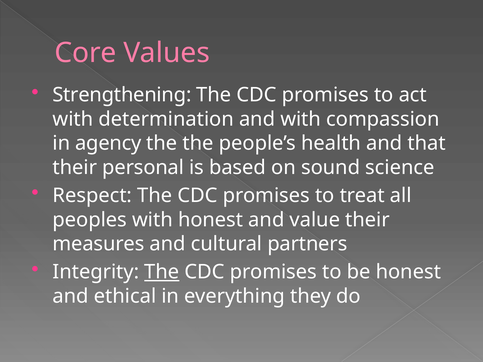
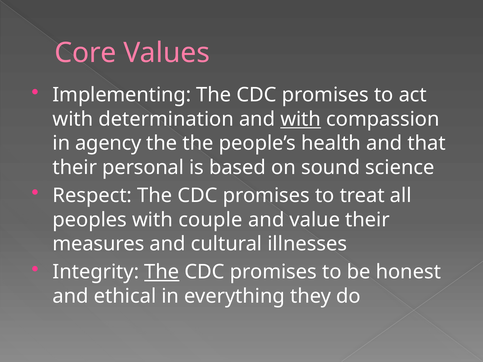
Strengthening: Strengthening -> Implementing
with at (301, 119) underline: none -> present
with honest: honest -> couple
partners: partners -> illnesses
